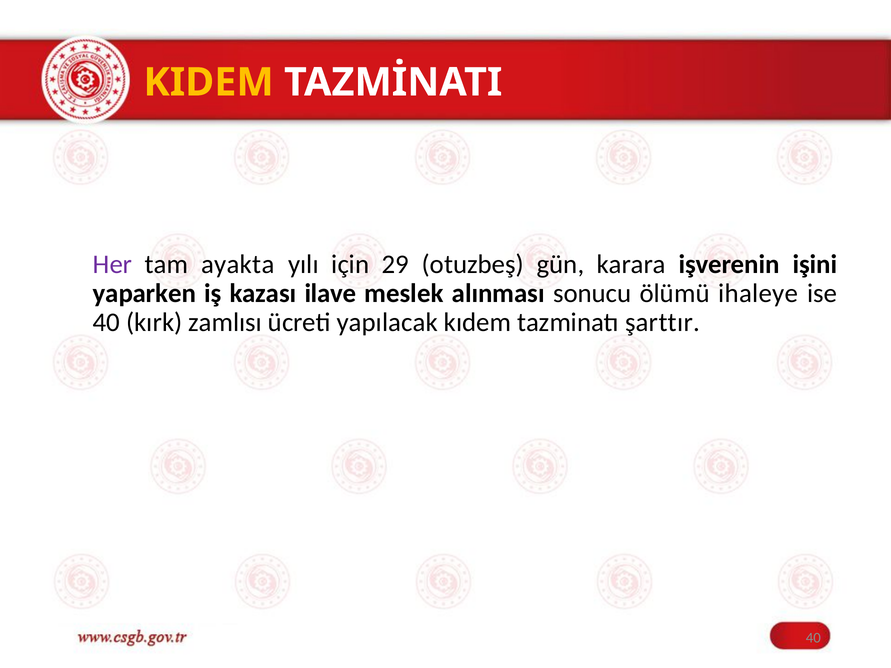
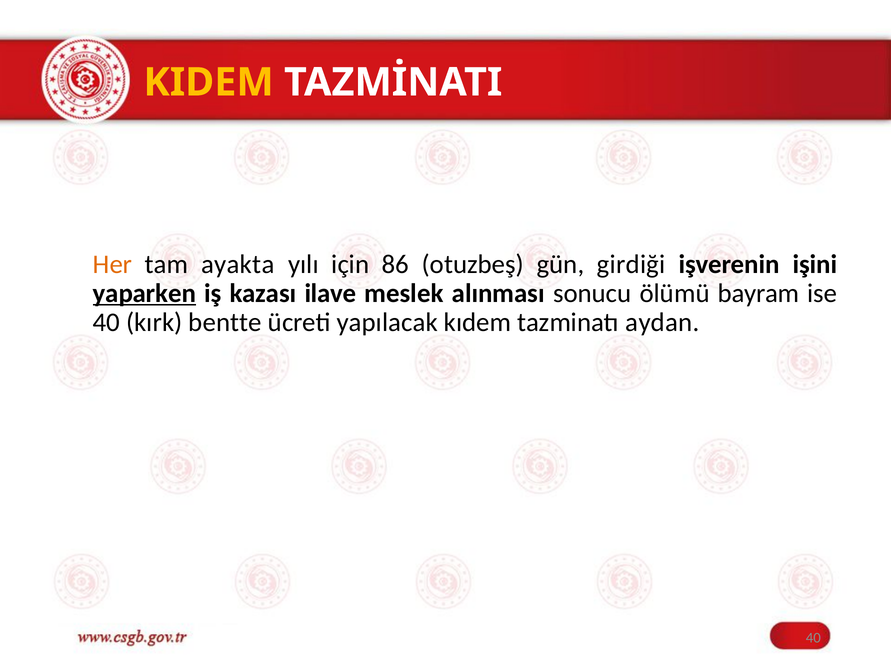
Her colour: purple -> orange
29: 29 -> 86
karara: karara -> girdiği
yaparken underline: none -> present
ihaleye: ihaleye -> bayram
zamlısı: zamlısı -> bentte
şarttır: şarttır -> aydan
